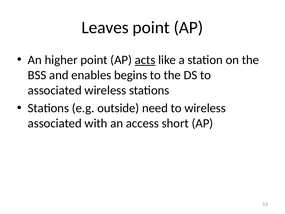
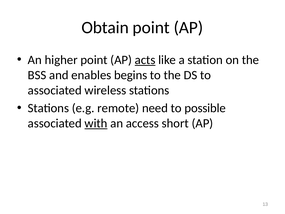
Leaves: Leaves -> Obtain
outside: outside -> remote
to wireless: wireless -> possible
with underline: none -> present
